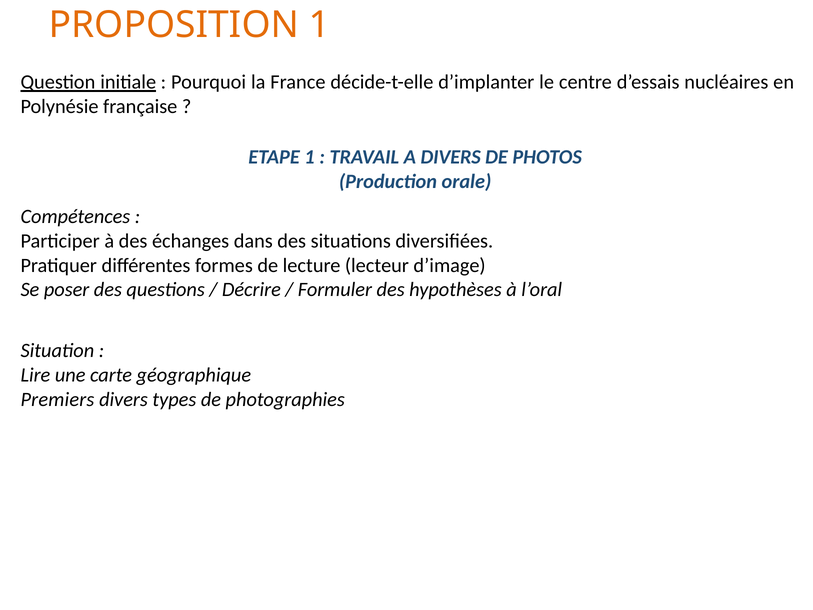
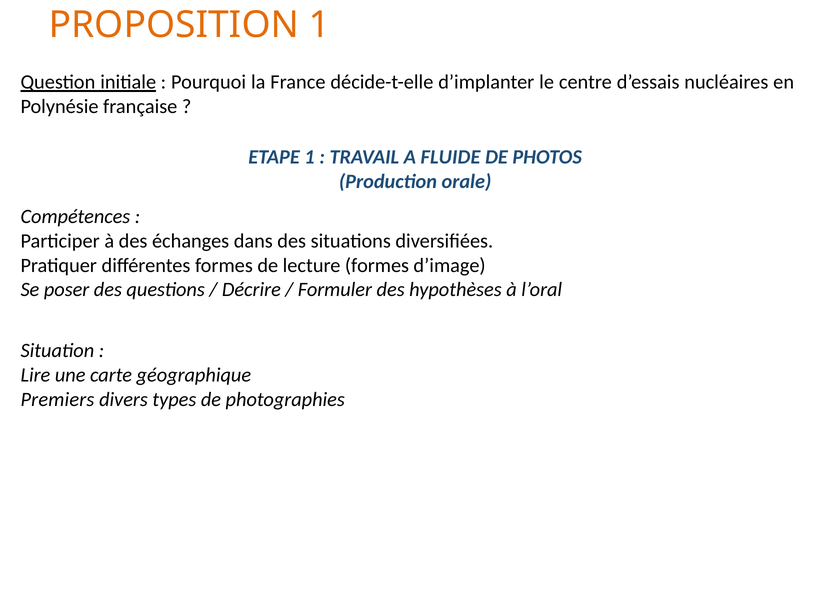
A DIVERS: DIVERS -> FLUIDE
lecture lecteur: lecteur -> formes
